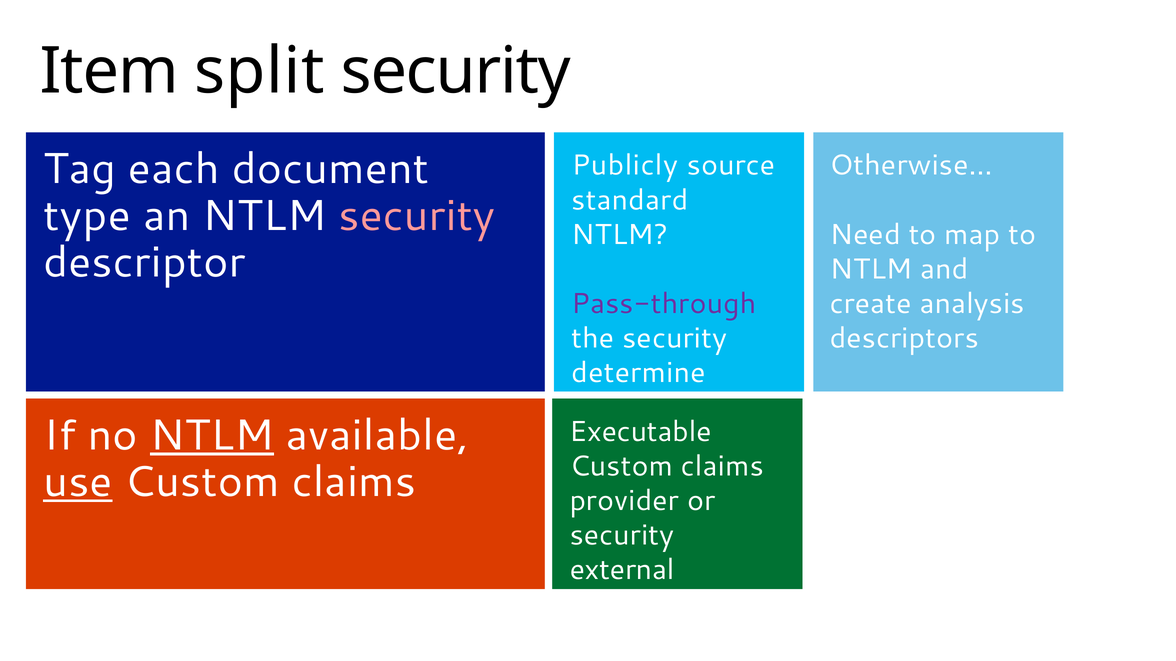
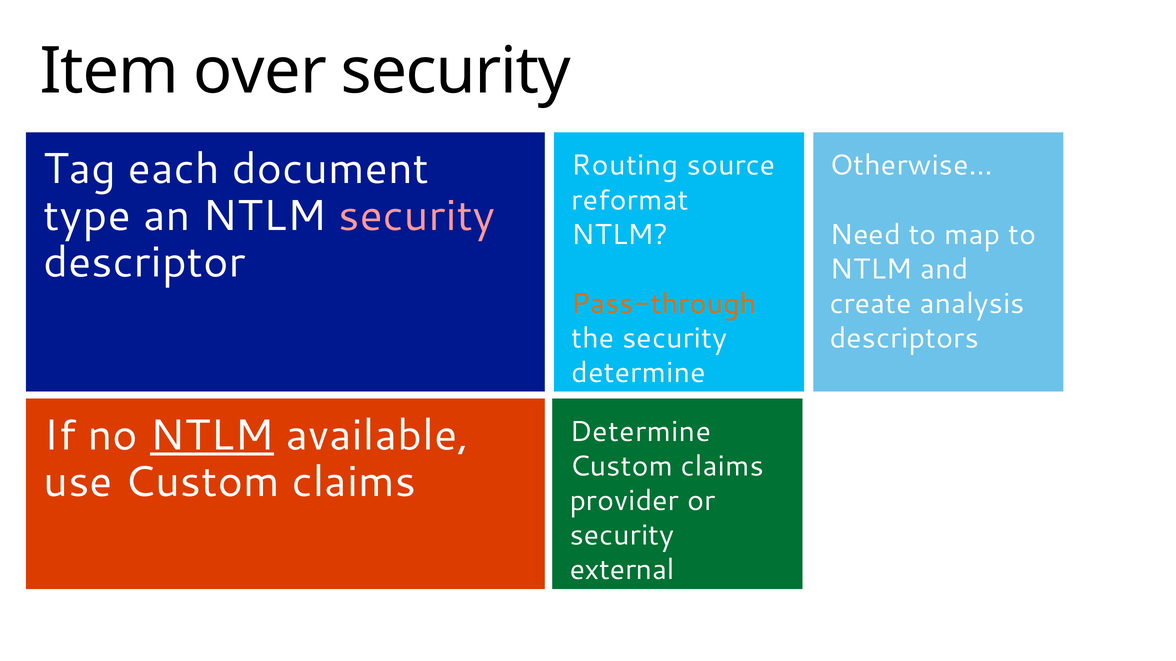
split: split -> over
Publicly: Publicly -> Routing
standard: standard -> reformat
Pass-through colour: purple -> orange
Executable at (641, 432): Executable -> Determine
use underline: present -> none
